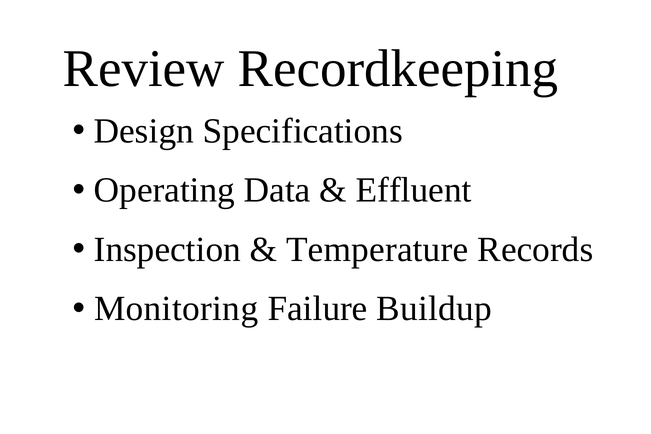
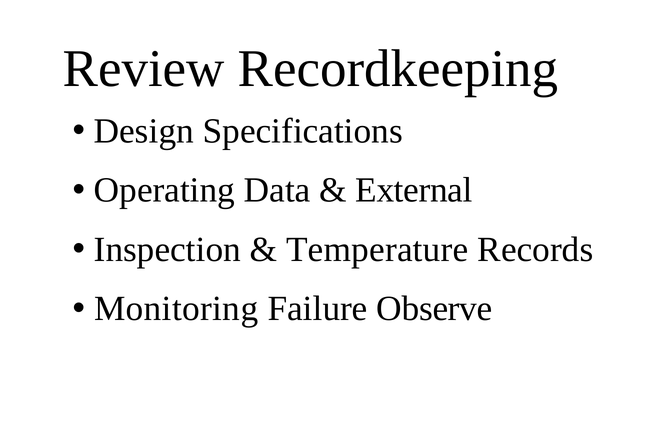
Effluent: Effluent -> External
Buildup: Buildup -> Observe
